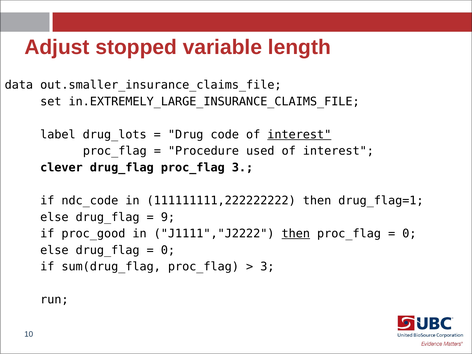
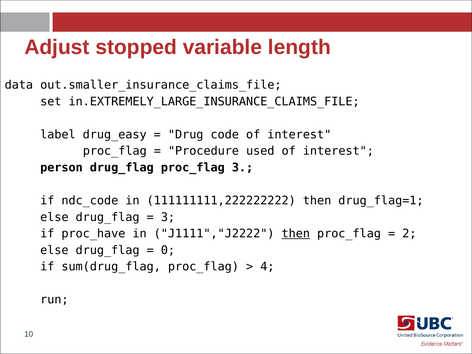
drug_lots: drug_lots -> drug_easy
interest at (299, 135) underline: present -> none
clever: clever -> person
9 at (168, 217): 9 -> 3
proc_good: proc_good -> proc_have
0 at (409, 234): 0 -> 2
3 at (267, 267): 3 -> 4
